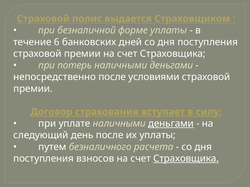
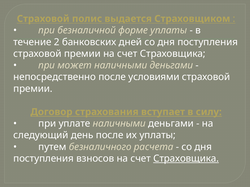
6: 6 -> 2
потерь: потерь -> может
деньгами at (171, 124) underline: present -> none
